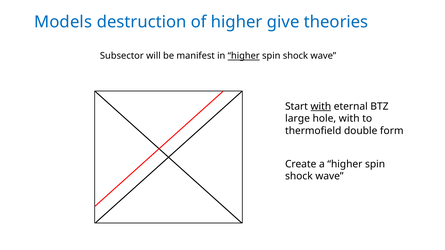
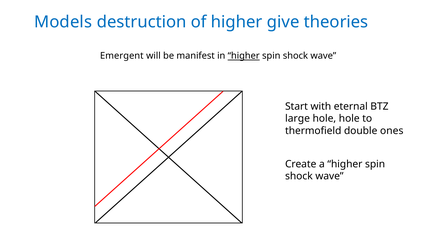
Subsector: Subsector -> Emergent
with at (321, 107) underline: present -> none
hole with: with -> hole
form: form -> ones
